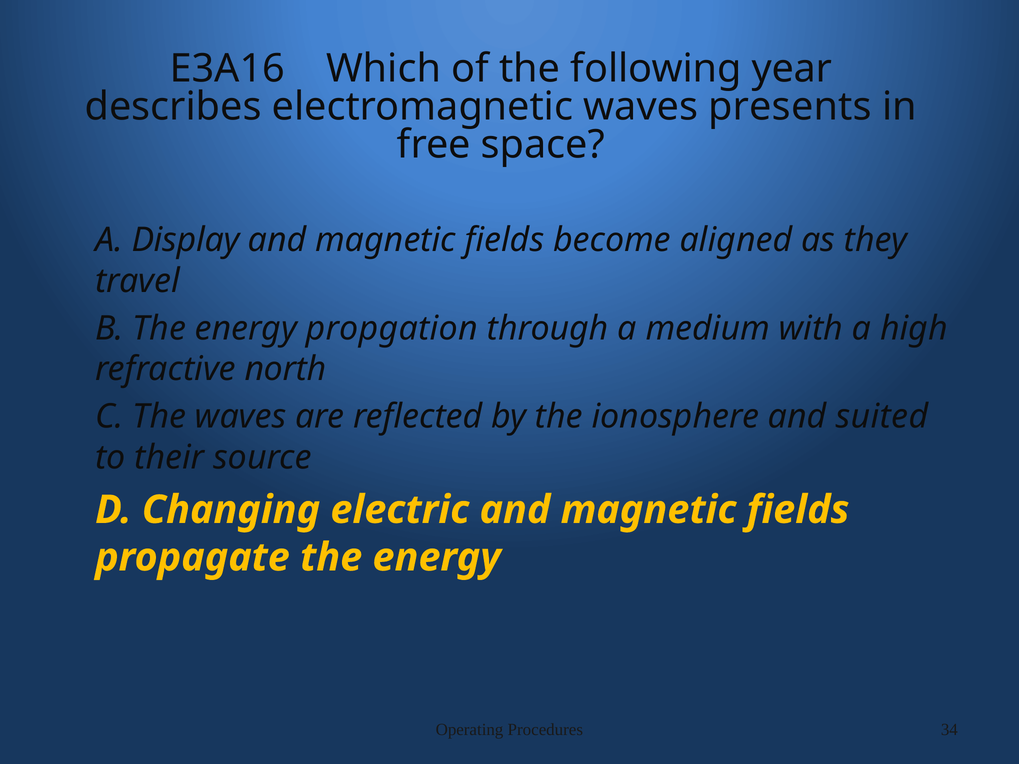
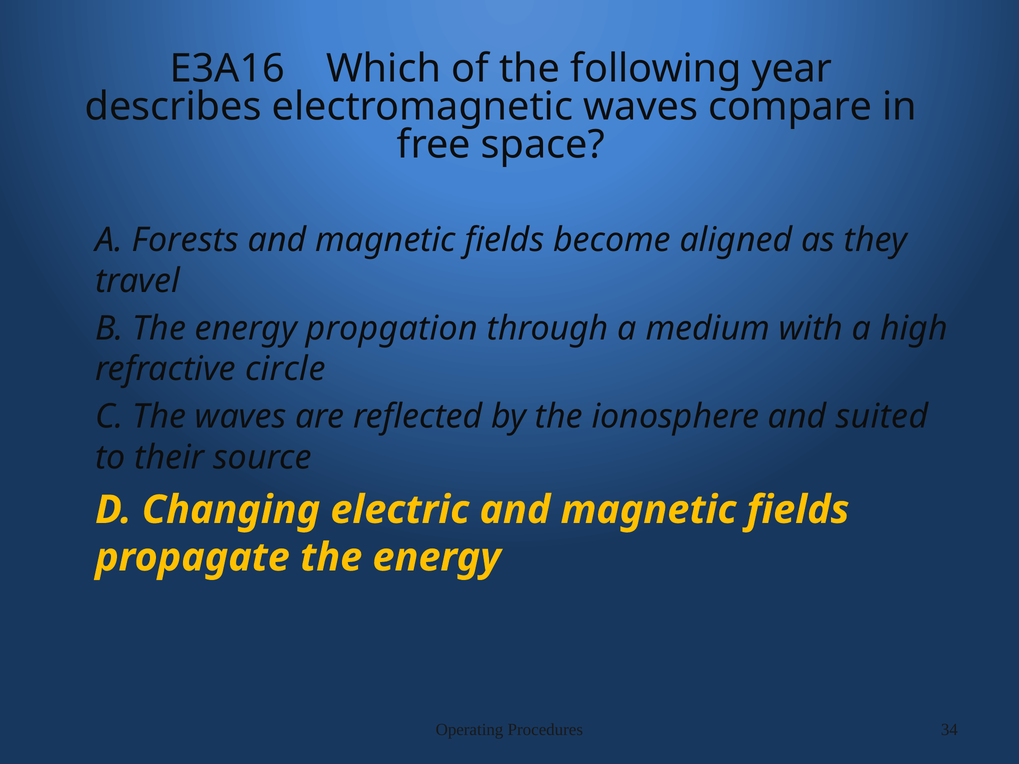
presents: presents -> compare
Display: Display -> Forests
north: north -> circle
